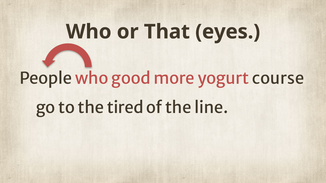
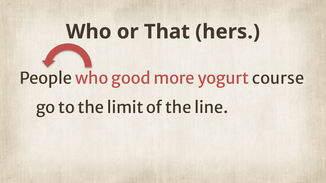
eyes: eyes -> hers
tired: tired -> limit
